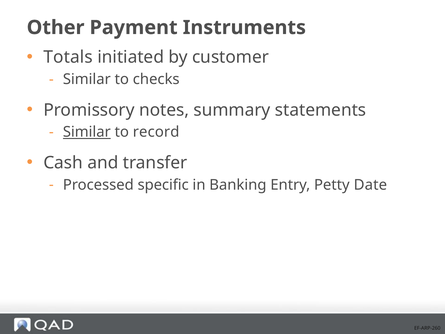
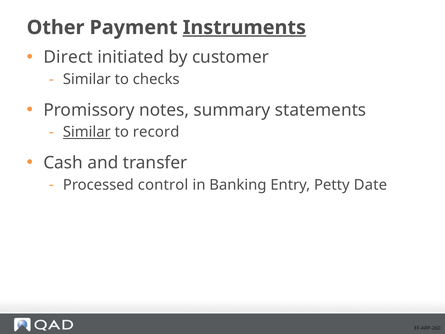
Instruments underline: none -> present
Totals: Totals -> Direct
specific: specific -> control
